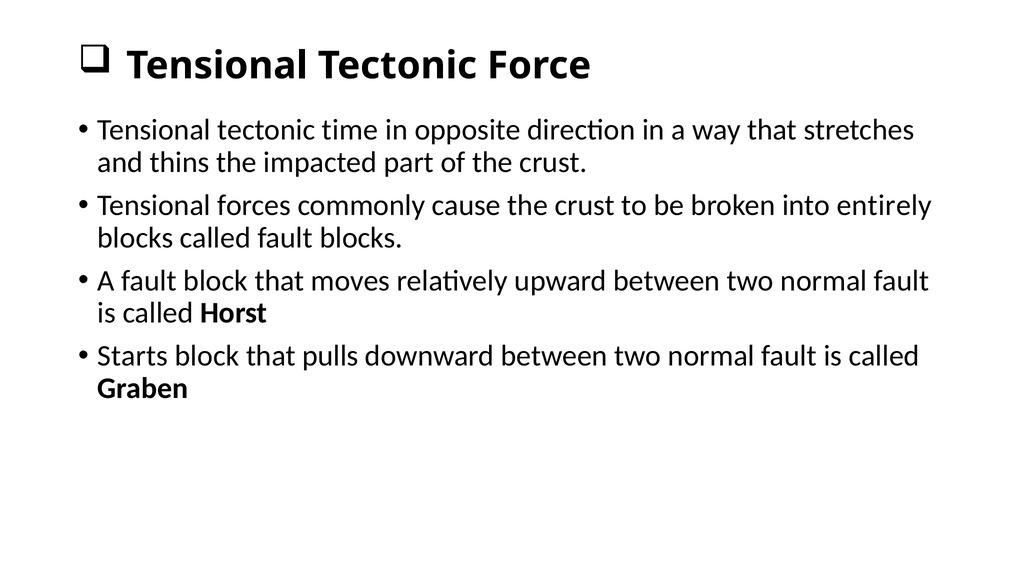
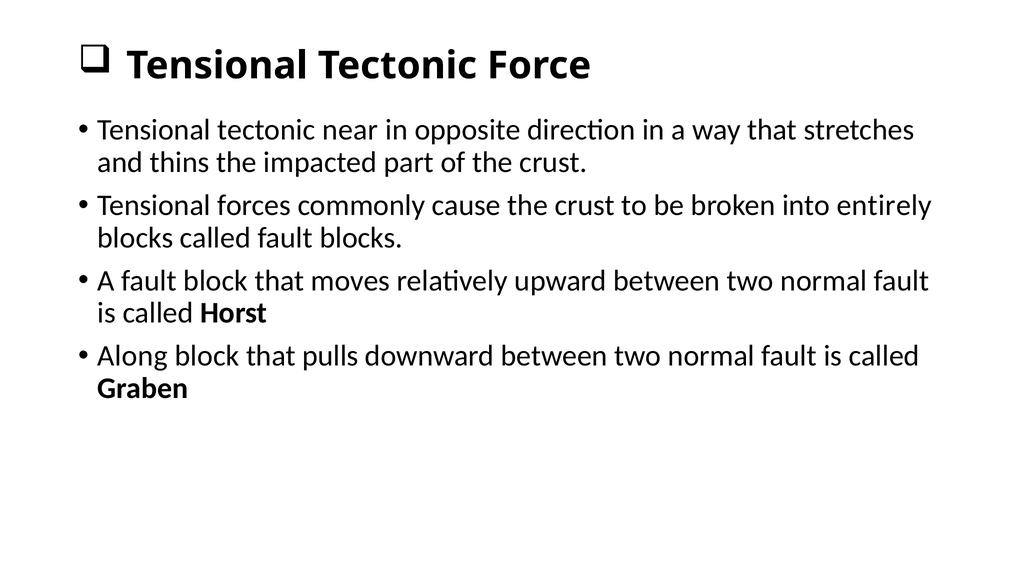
time: time -> near
Starts: Starts -> Along
